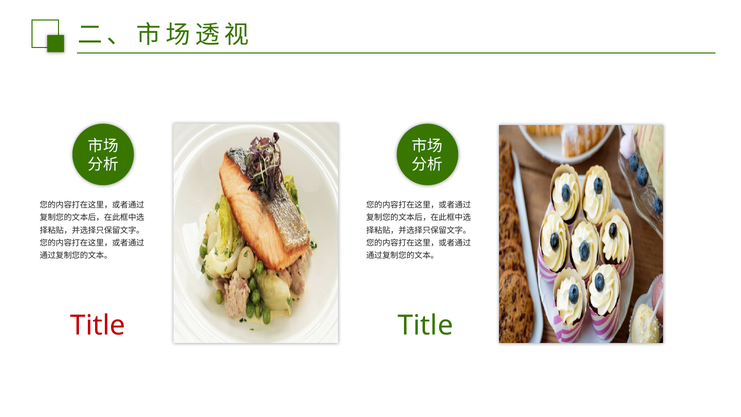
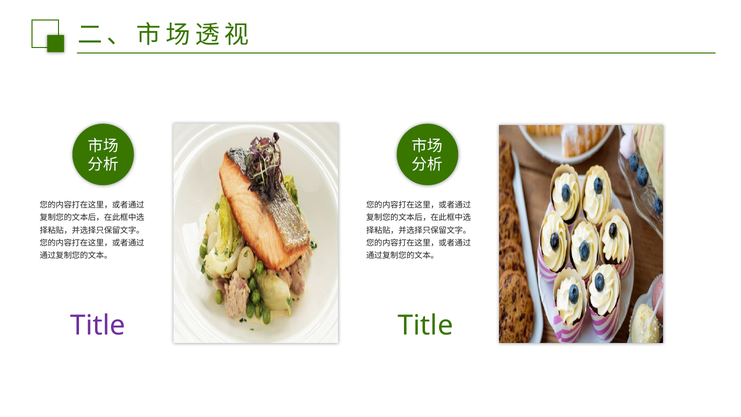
Title at (98, 325) colour: red -> purple
